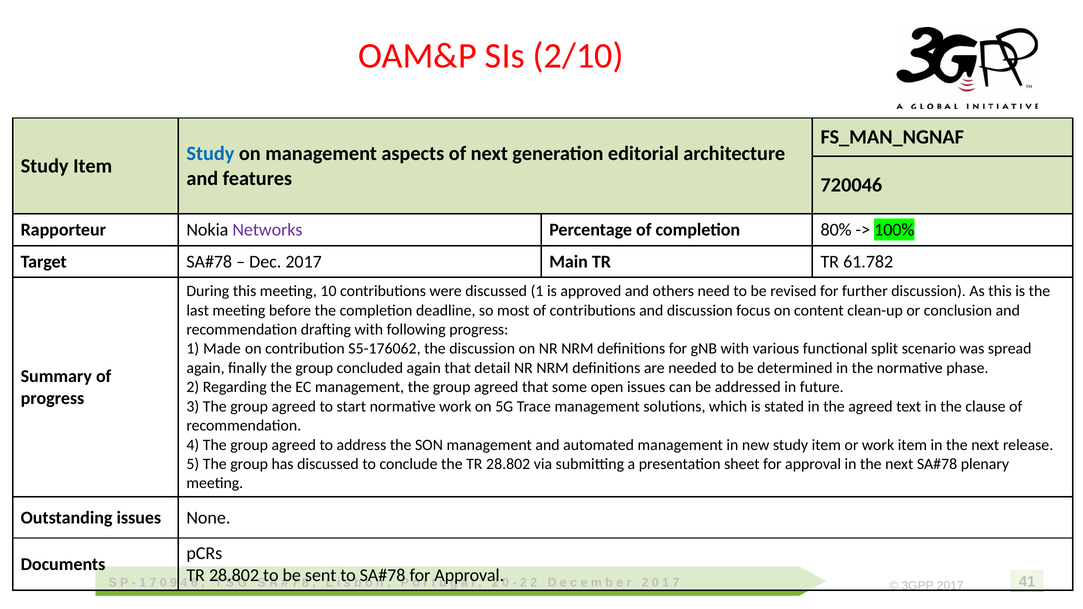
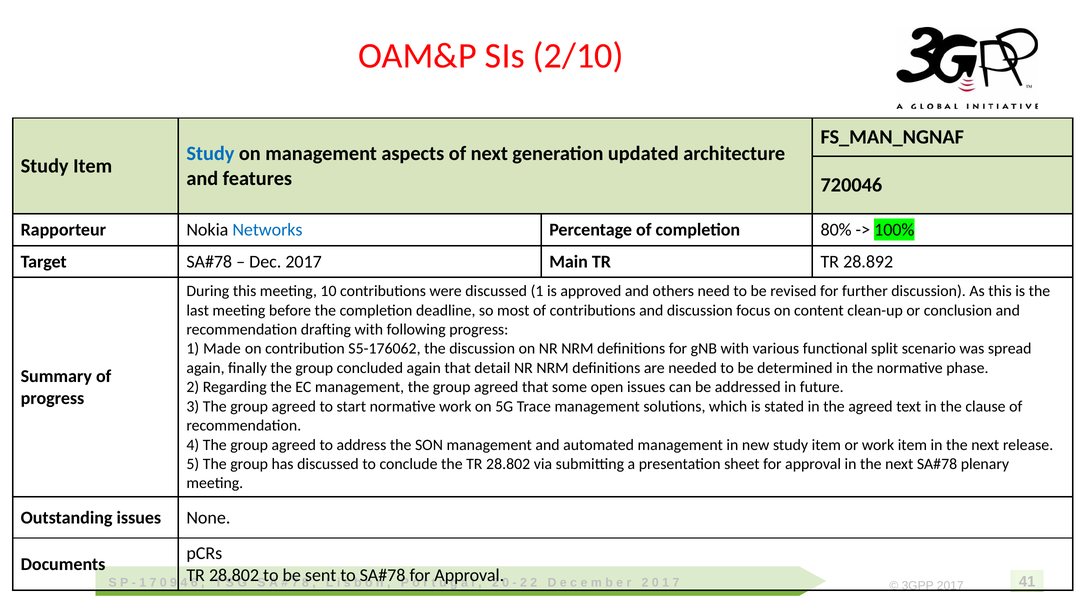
editorial: editorial -> updated
Networks colour: purple -> blue
61.782: 61.782 -> 28.892
